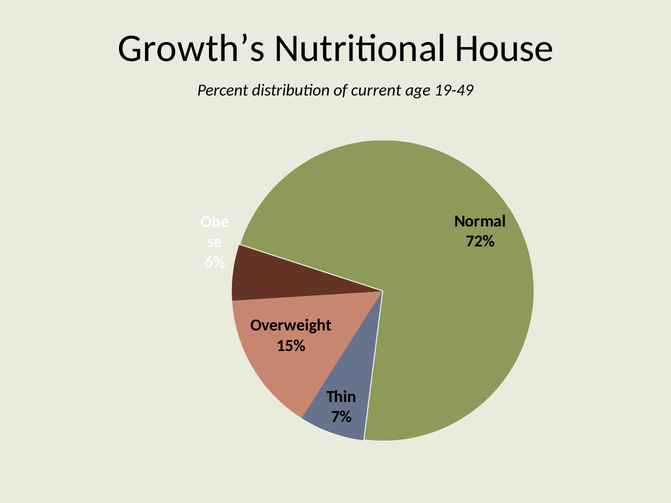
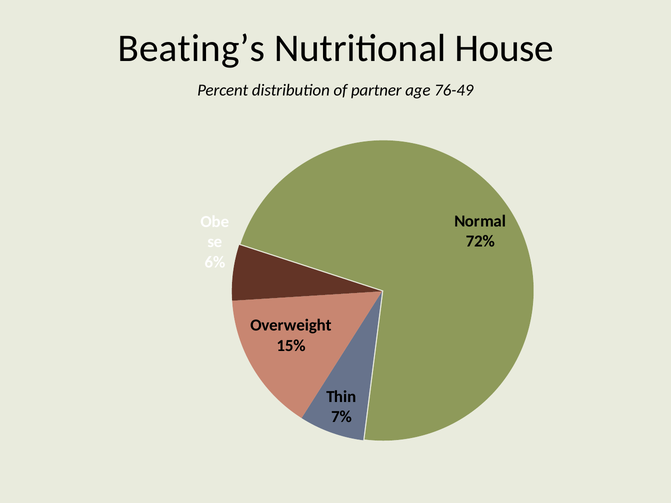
Growth’s: Growth’s -> Beating’s
current: current -> partner
19-49: 19-49 -> 76-49
